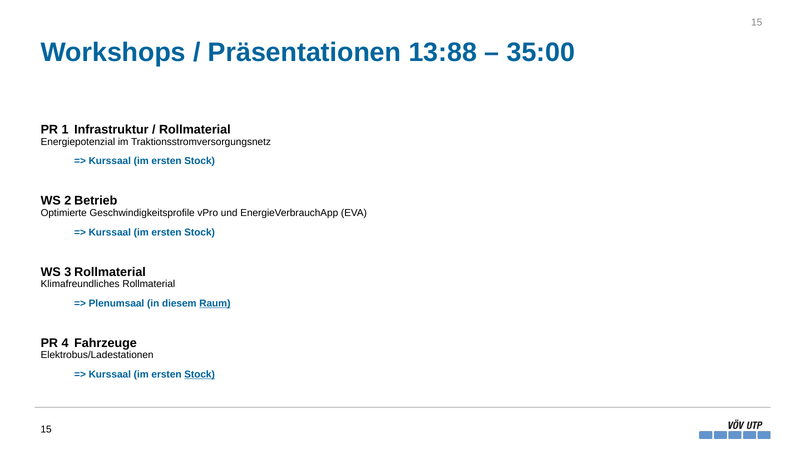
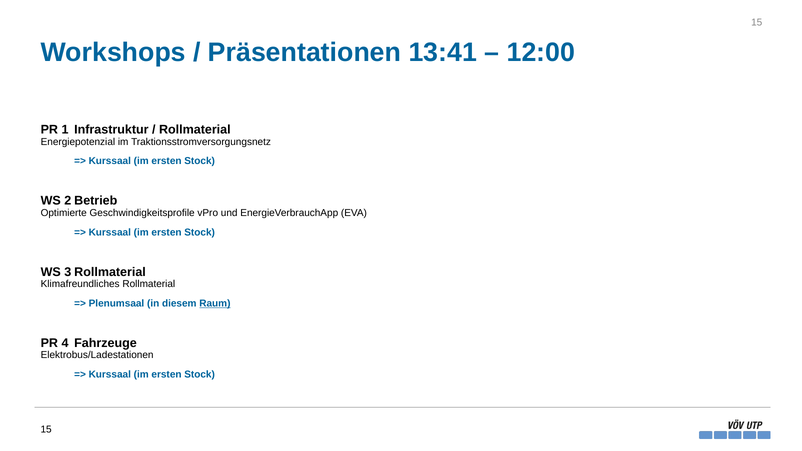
13:88: 13:88 -> 13:41
35:00: 35:00 -> 12:00
Stock at (200, 374) underline: present -> none
